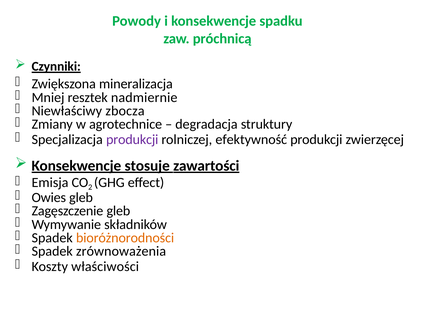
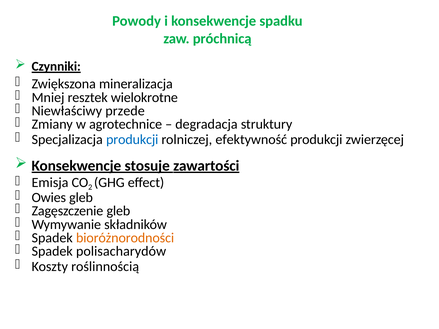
nadmiernie: nadmiernie -> wielokrotne
zbocza: zbocza -> przede
produkcji at (132, 140) colour: purple -> blue
zrównoważenia: zrównoważenia -> polisacharydów
właściwości: właściwości -> roślinnością
